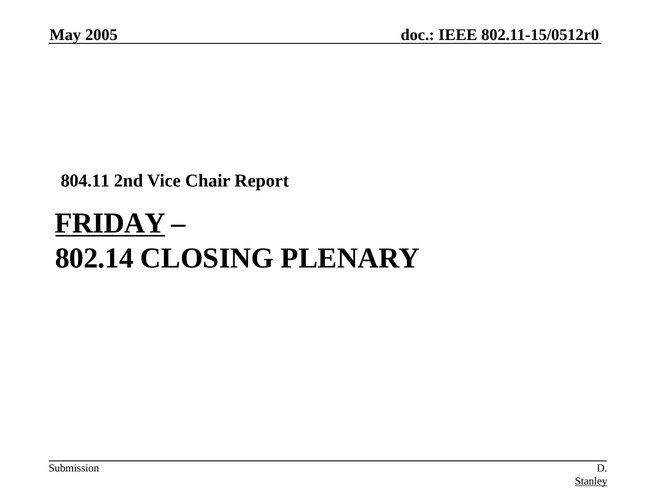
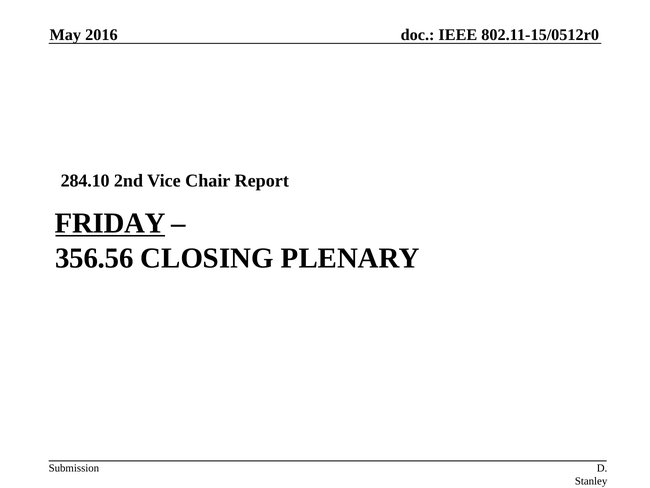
2005: 2005 -> 2016
804.11: 804.11 -> 284.10
802.14: 802.14 -> 356.56
Stanley underline: present -> none
